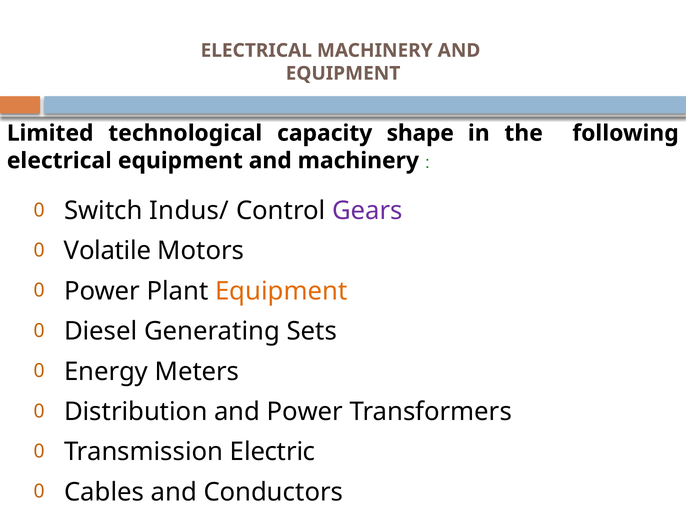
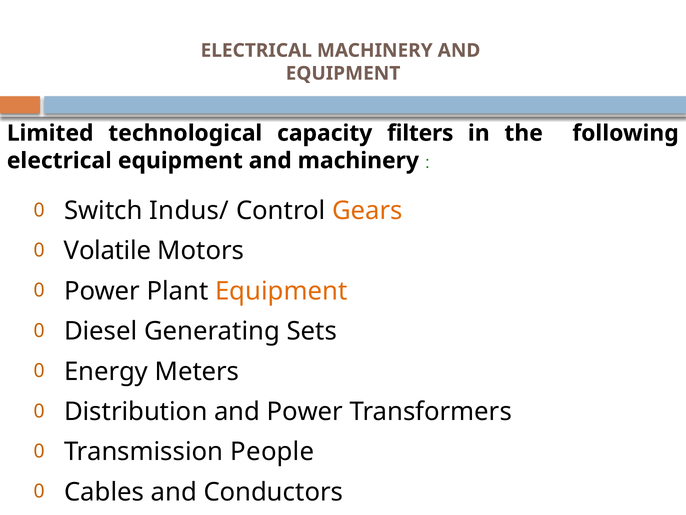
shape: shape -> filters
Gears colour: purple -> orange
Electric: Electric -> People
